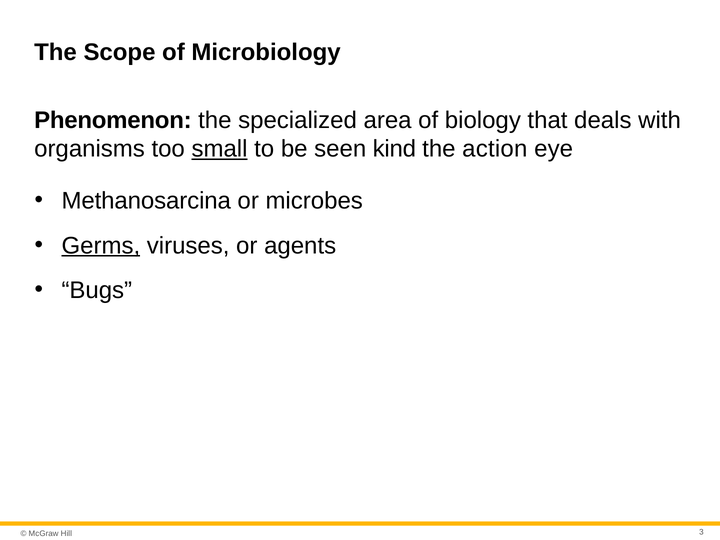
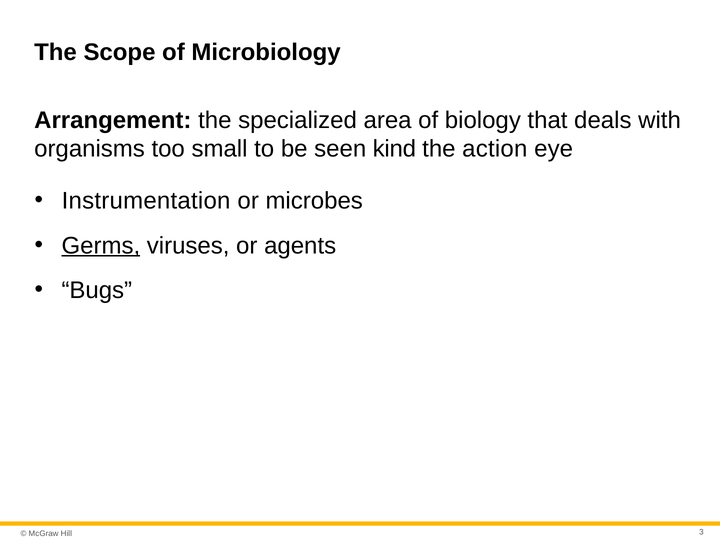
Phenomenon: Phenomenon -> Arrangement
small underline: present -> none
Methanosarcina: Methanosarcina -> Instrumentation
